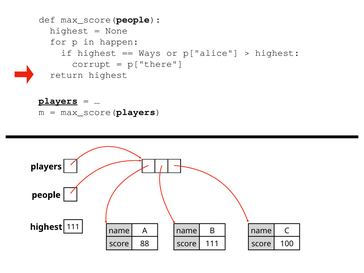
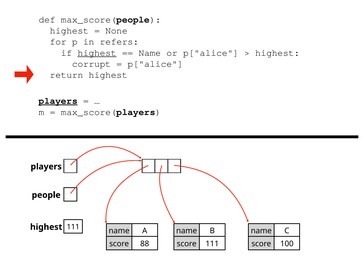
happen: happen -> refers
highest at (97, 53) underline: none -> present
Ways at (150, 53): Ways -> Name
p["there at (155, 64): p["there -> p["alice
